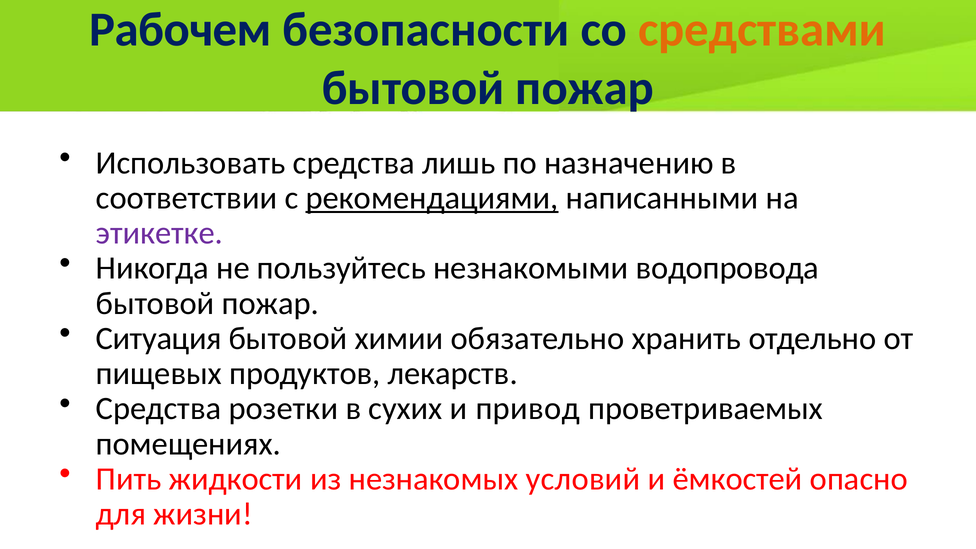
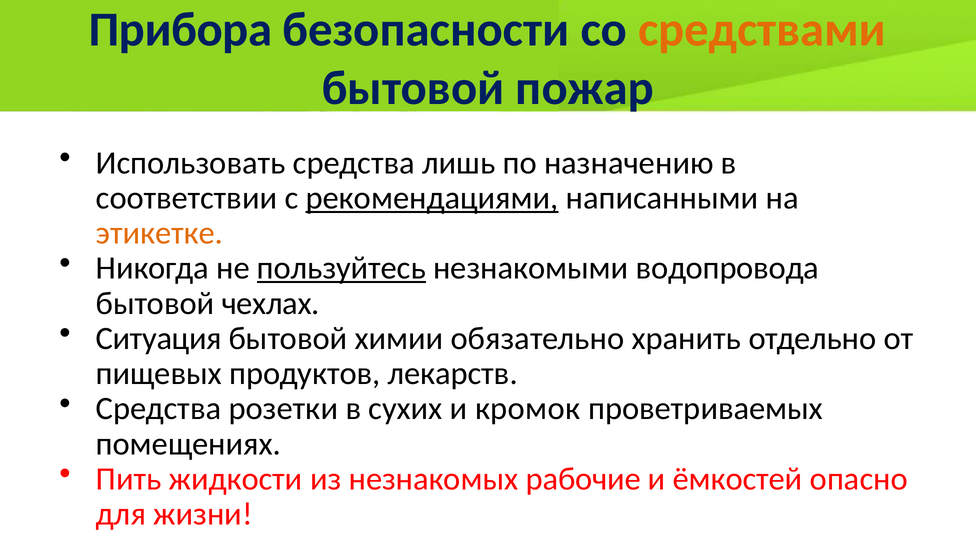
Рабочем: Рабочем -> Прибора
этикетке colour: purple -> orange
пользуйтесь underline: none -> present
пожар at (270, 303): пожар -> чехлах
привод: привод -> кромок
условий: условий -> рабочие
